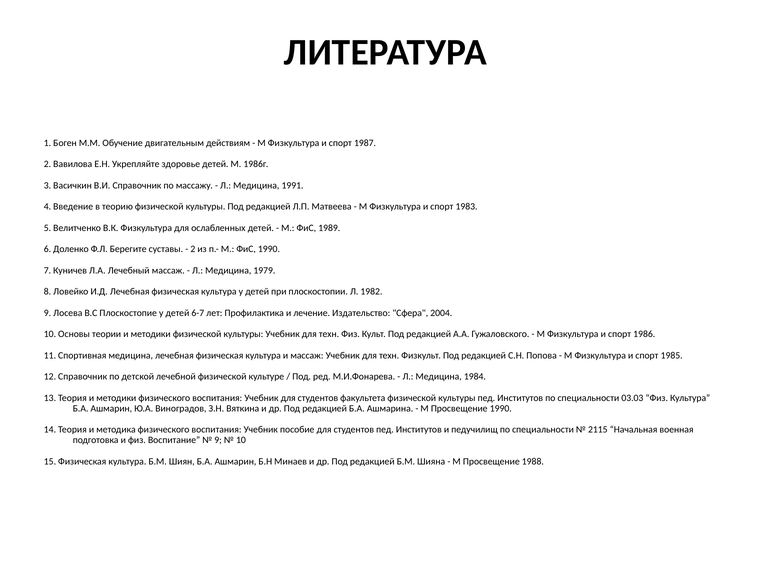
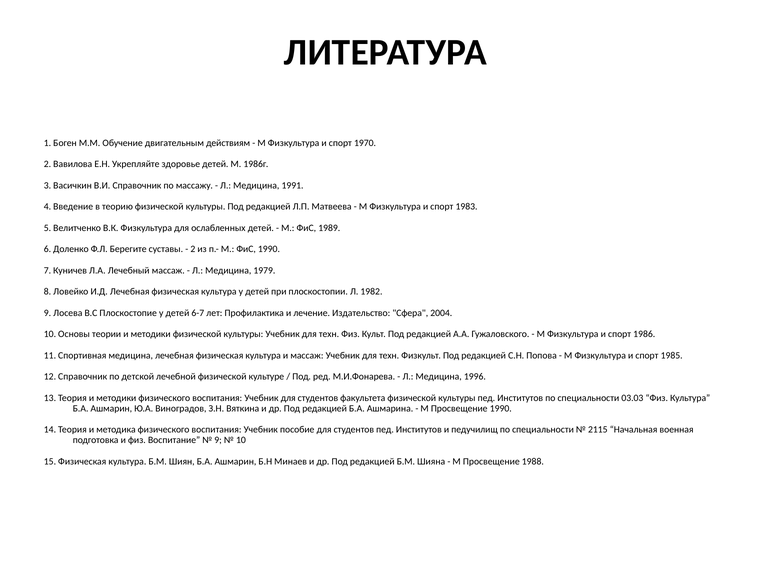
1987: 1987 -> 1970
1984: 1984 -> 1996
